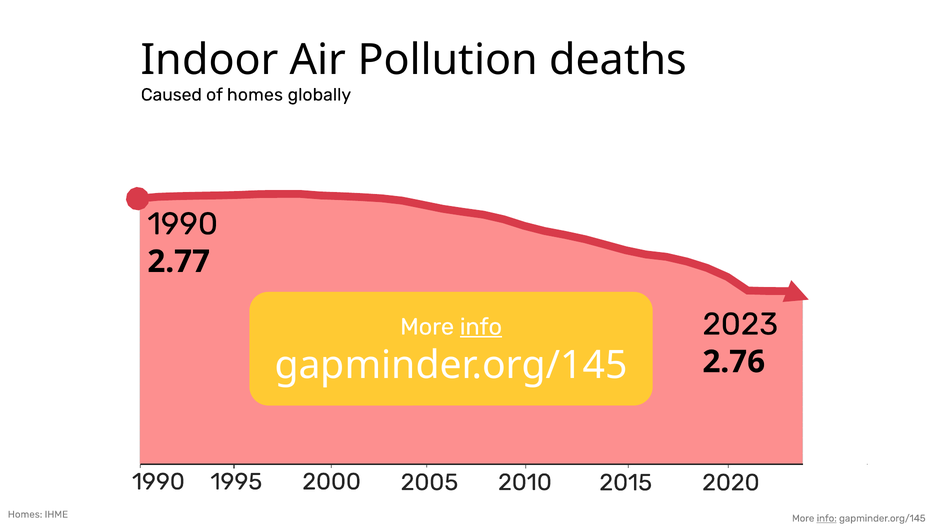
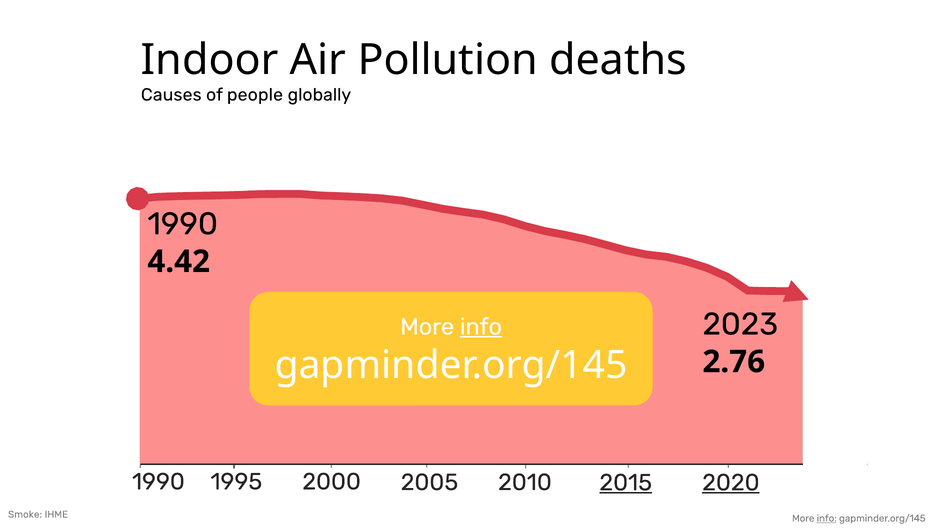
Caused: Caused -> Causes
of homes: homes -> people
2.77: 2.77 -> 4.42
2015 underline: none -> present
2020 underline: none -> present
Homes at (25, 515): Homes -> Smoke
